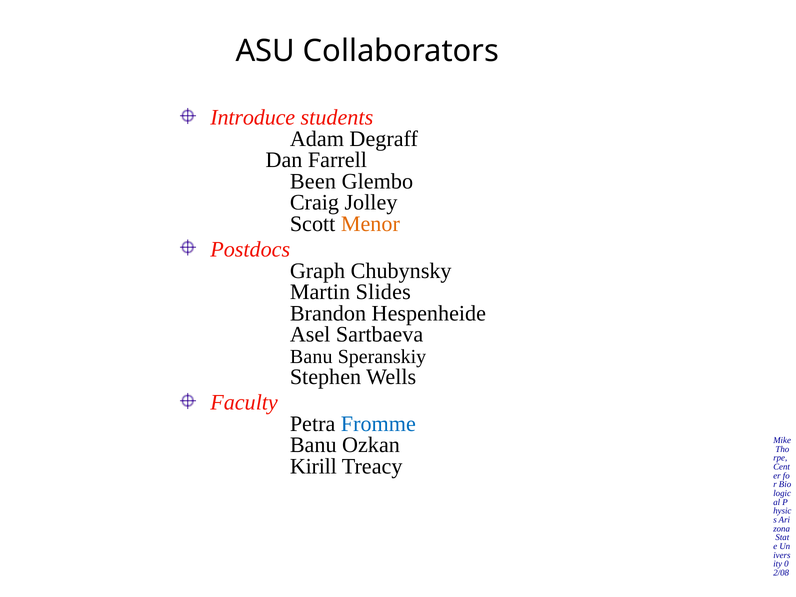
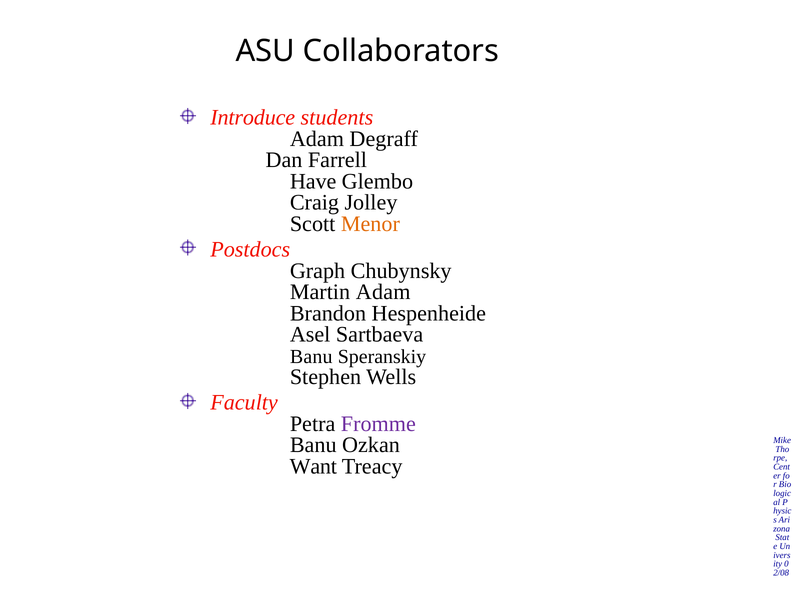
Been: Been -> Have
Martin Slides: Slides -> Adam
Fromme colour: blue -> purple
Kirill: Kirill -> Want
